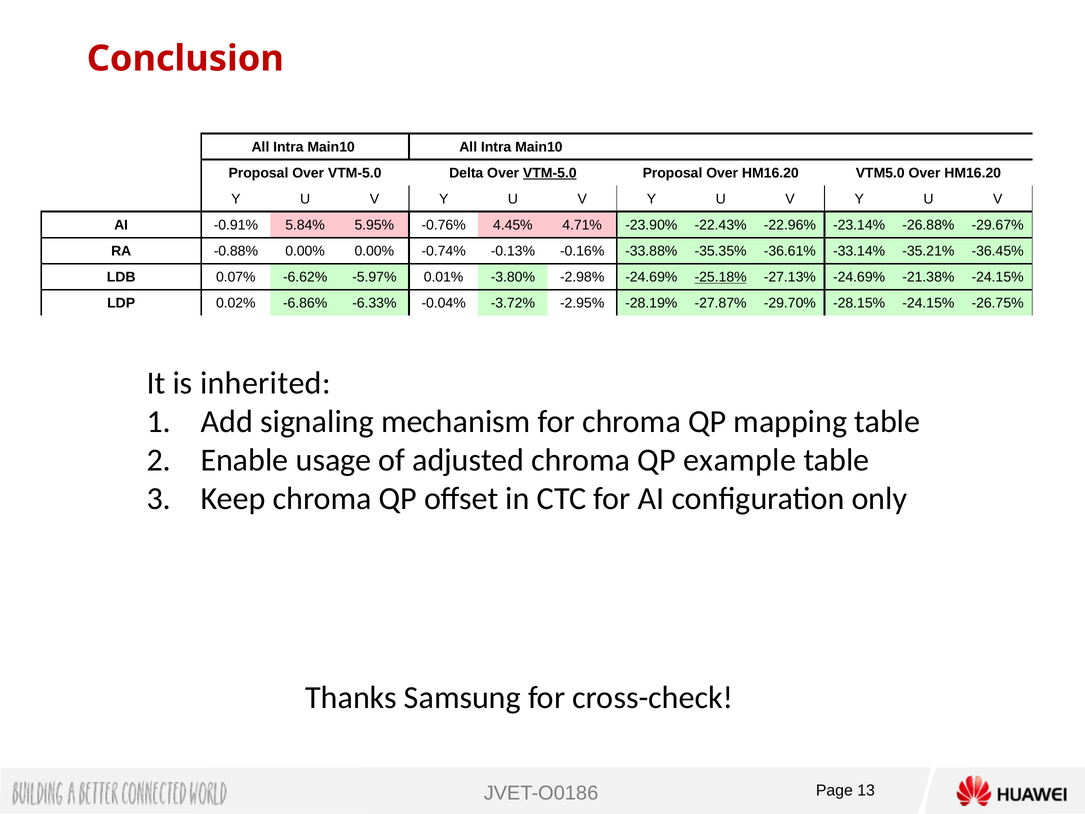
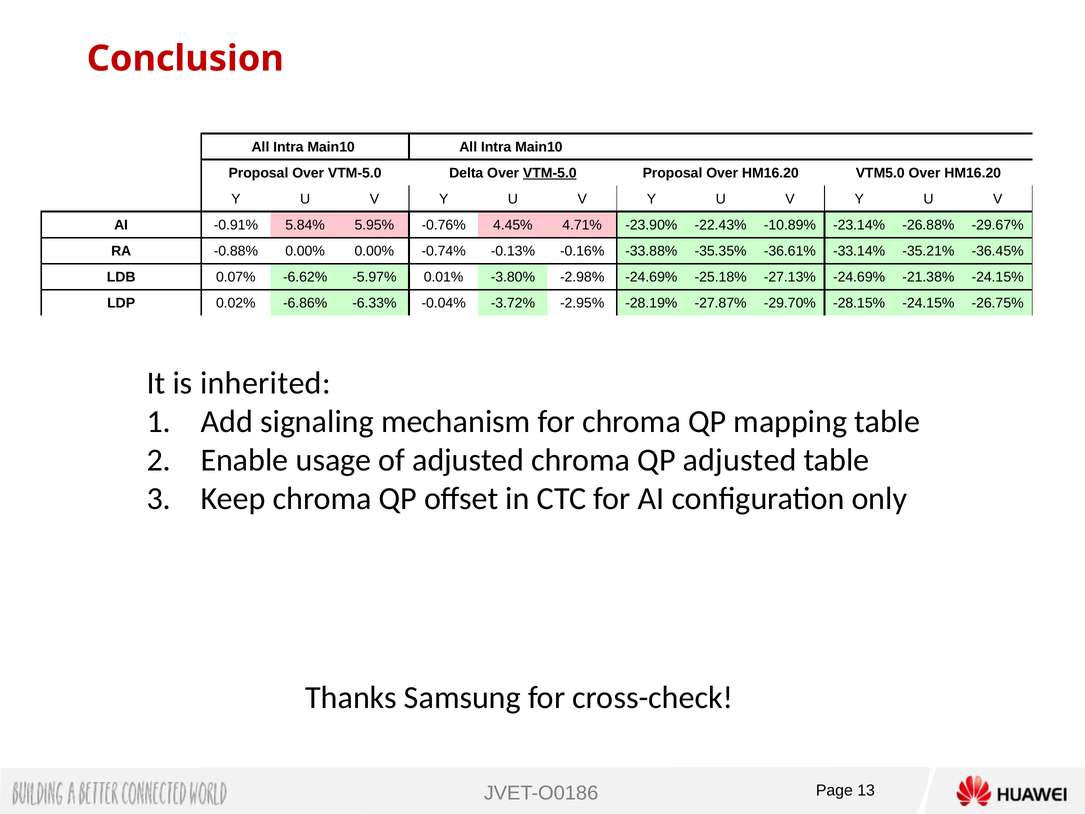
-22.96%: -22.96% -> -10.89%
-25.18% underline: present -> none
QP example: example -> adjusted
